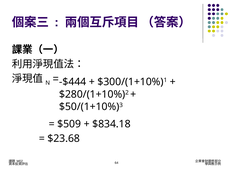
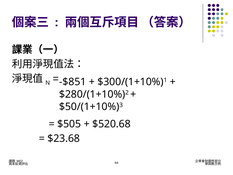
-$444: -$444 -> -$851
$509: $509 -> $505
$834.18: $834.18 -> $520.68
